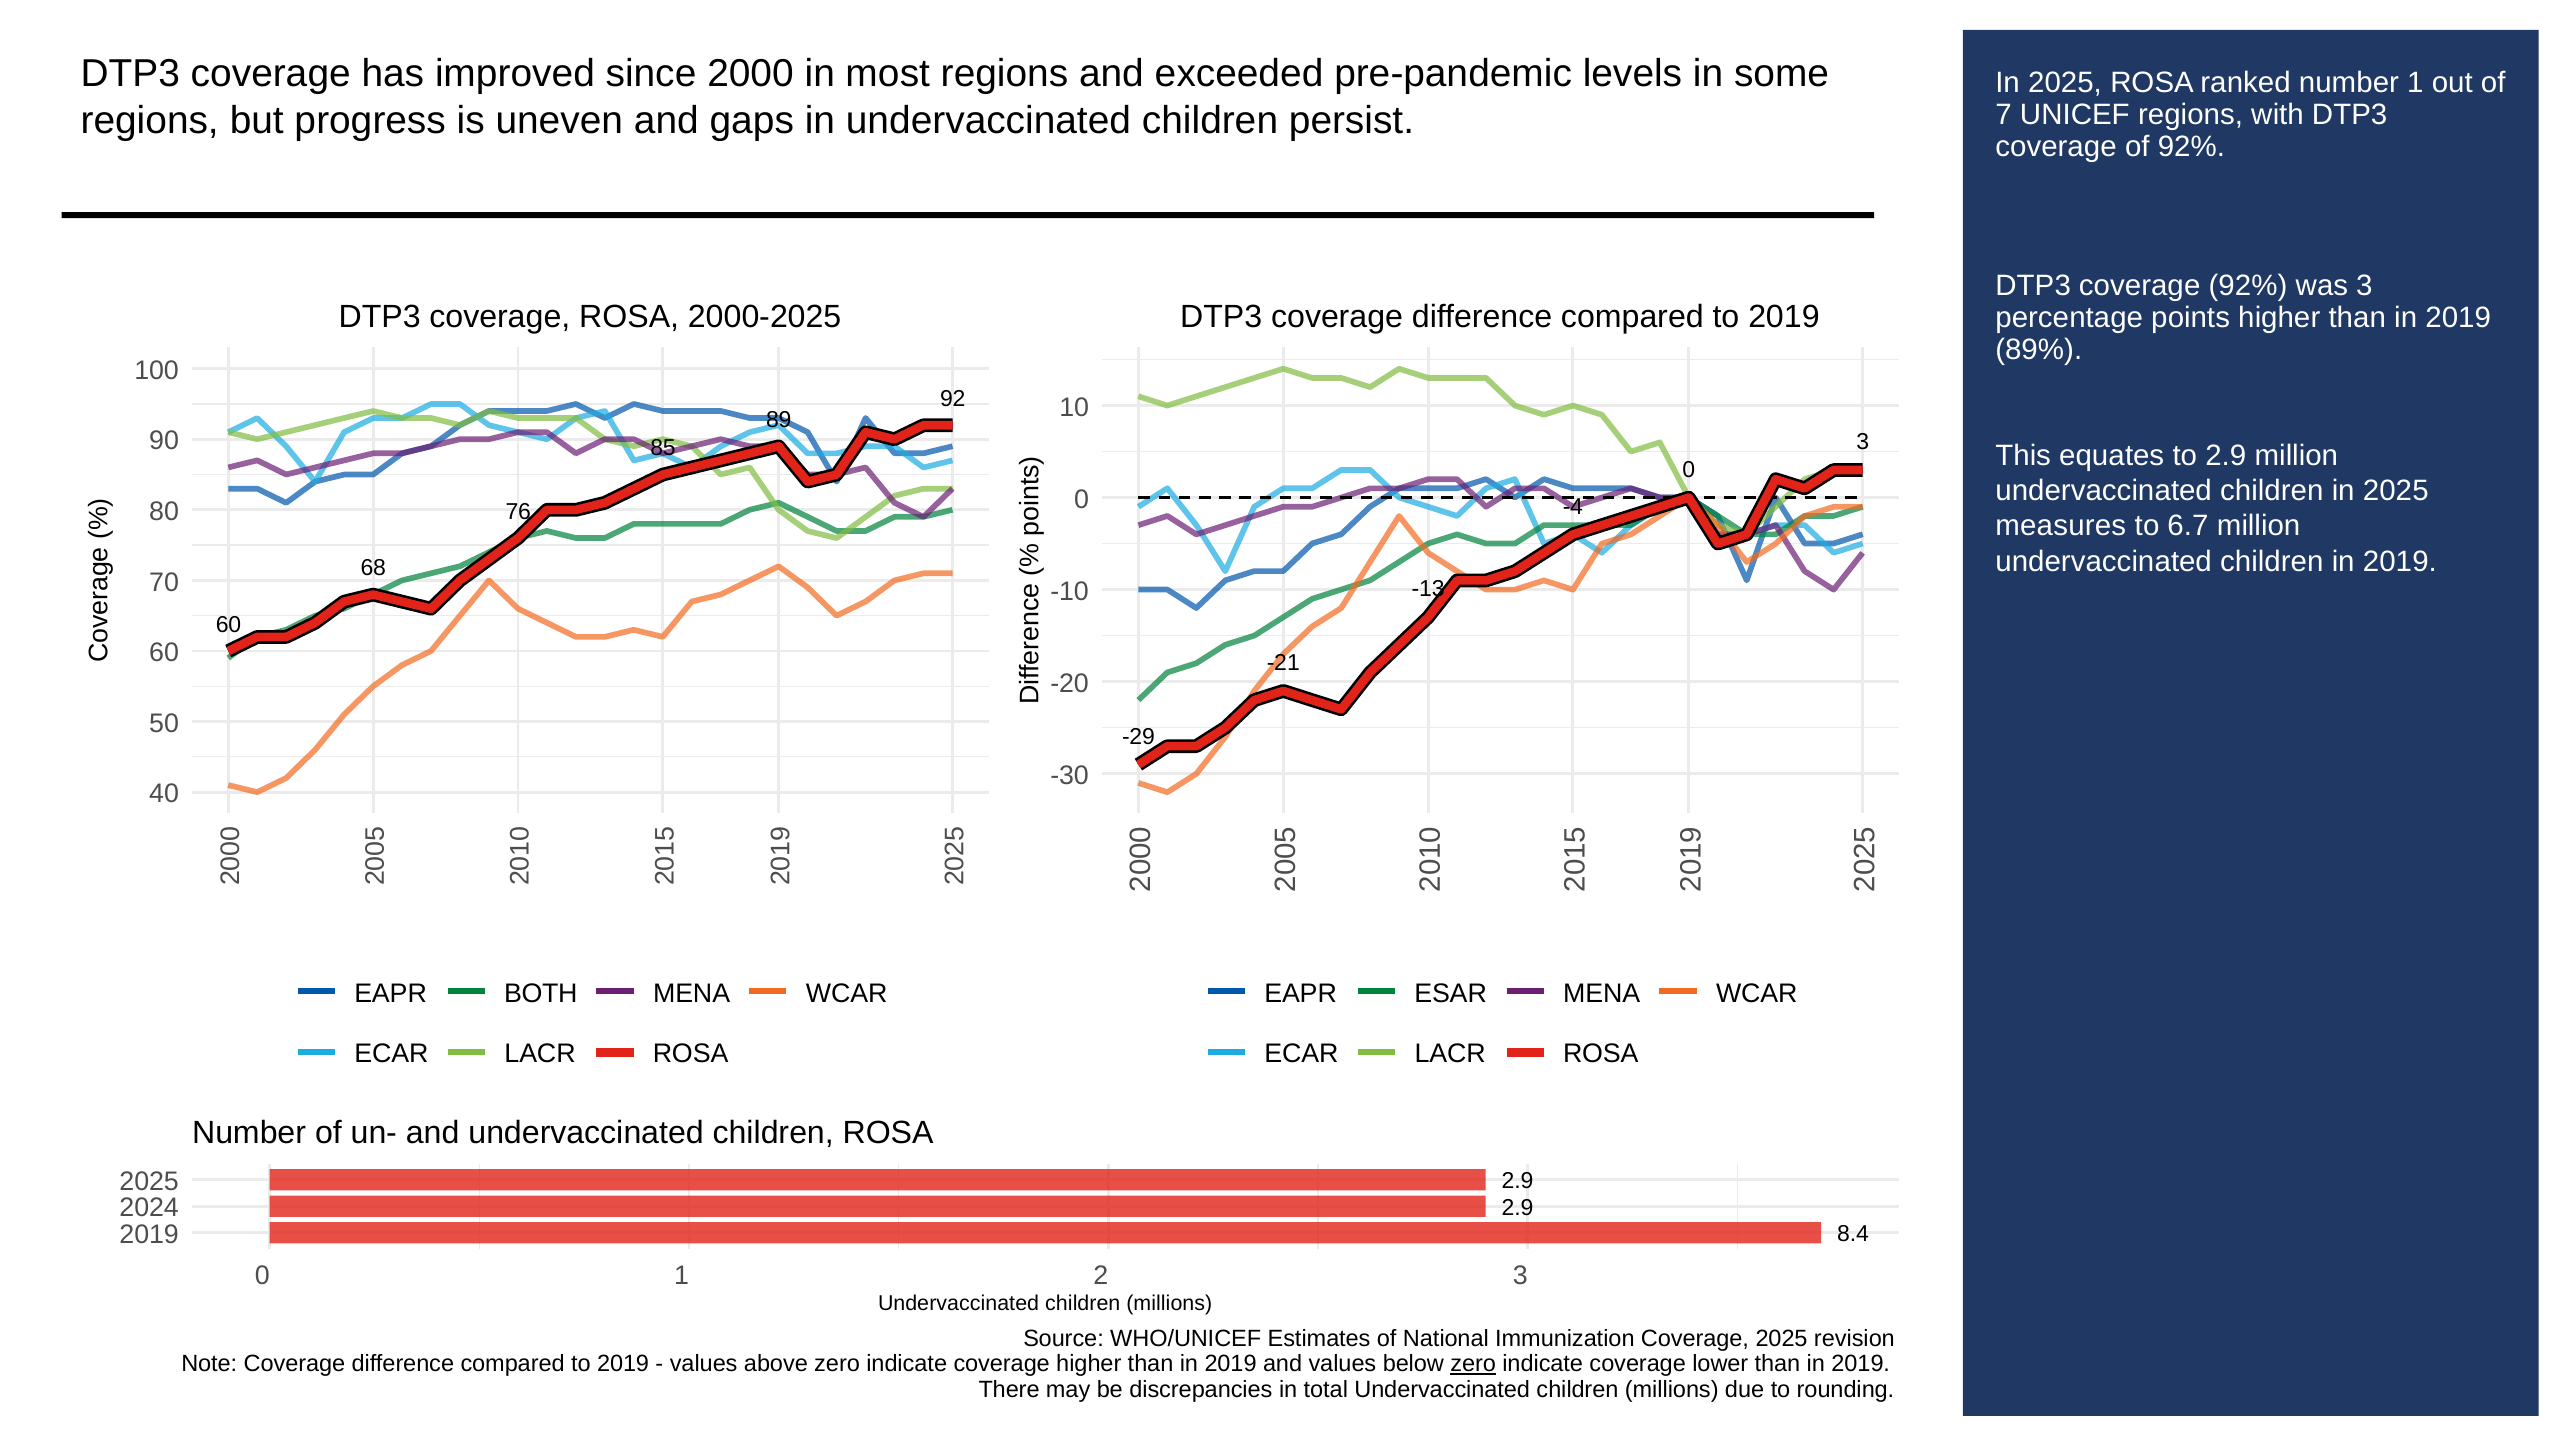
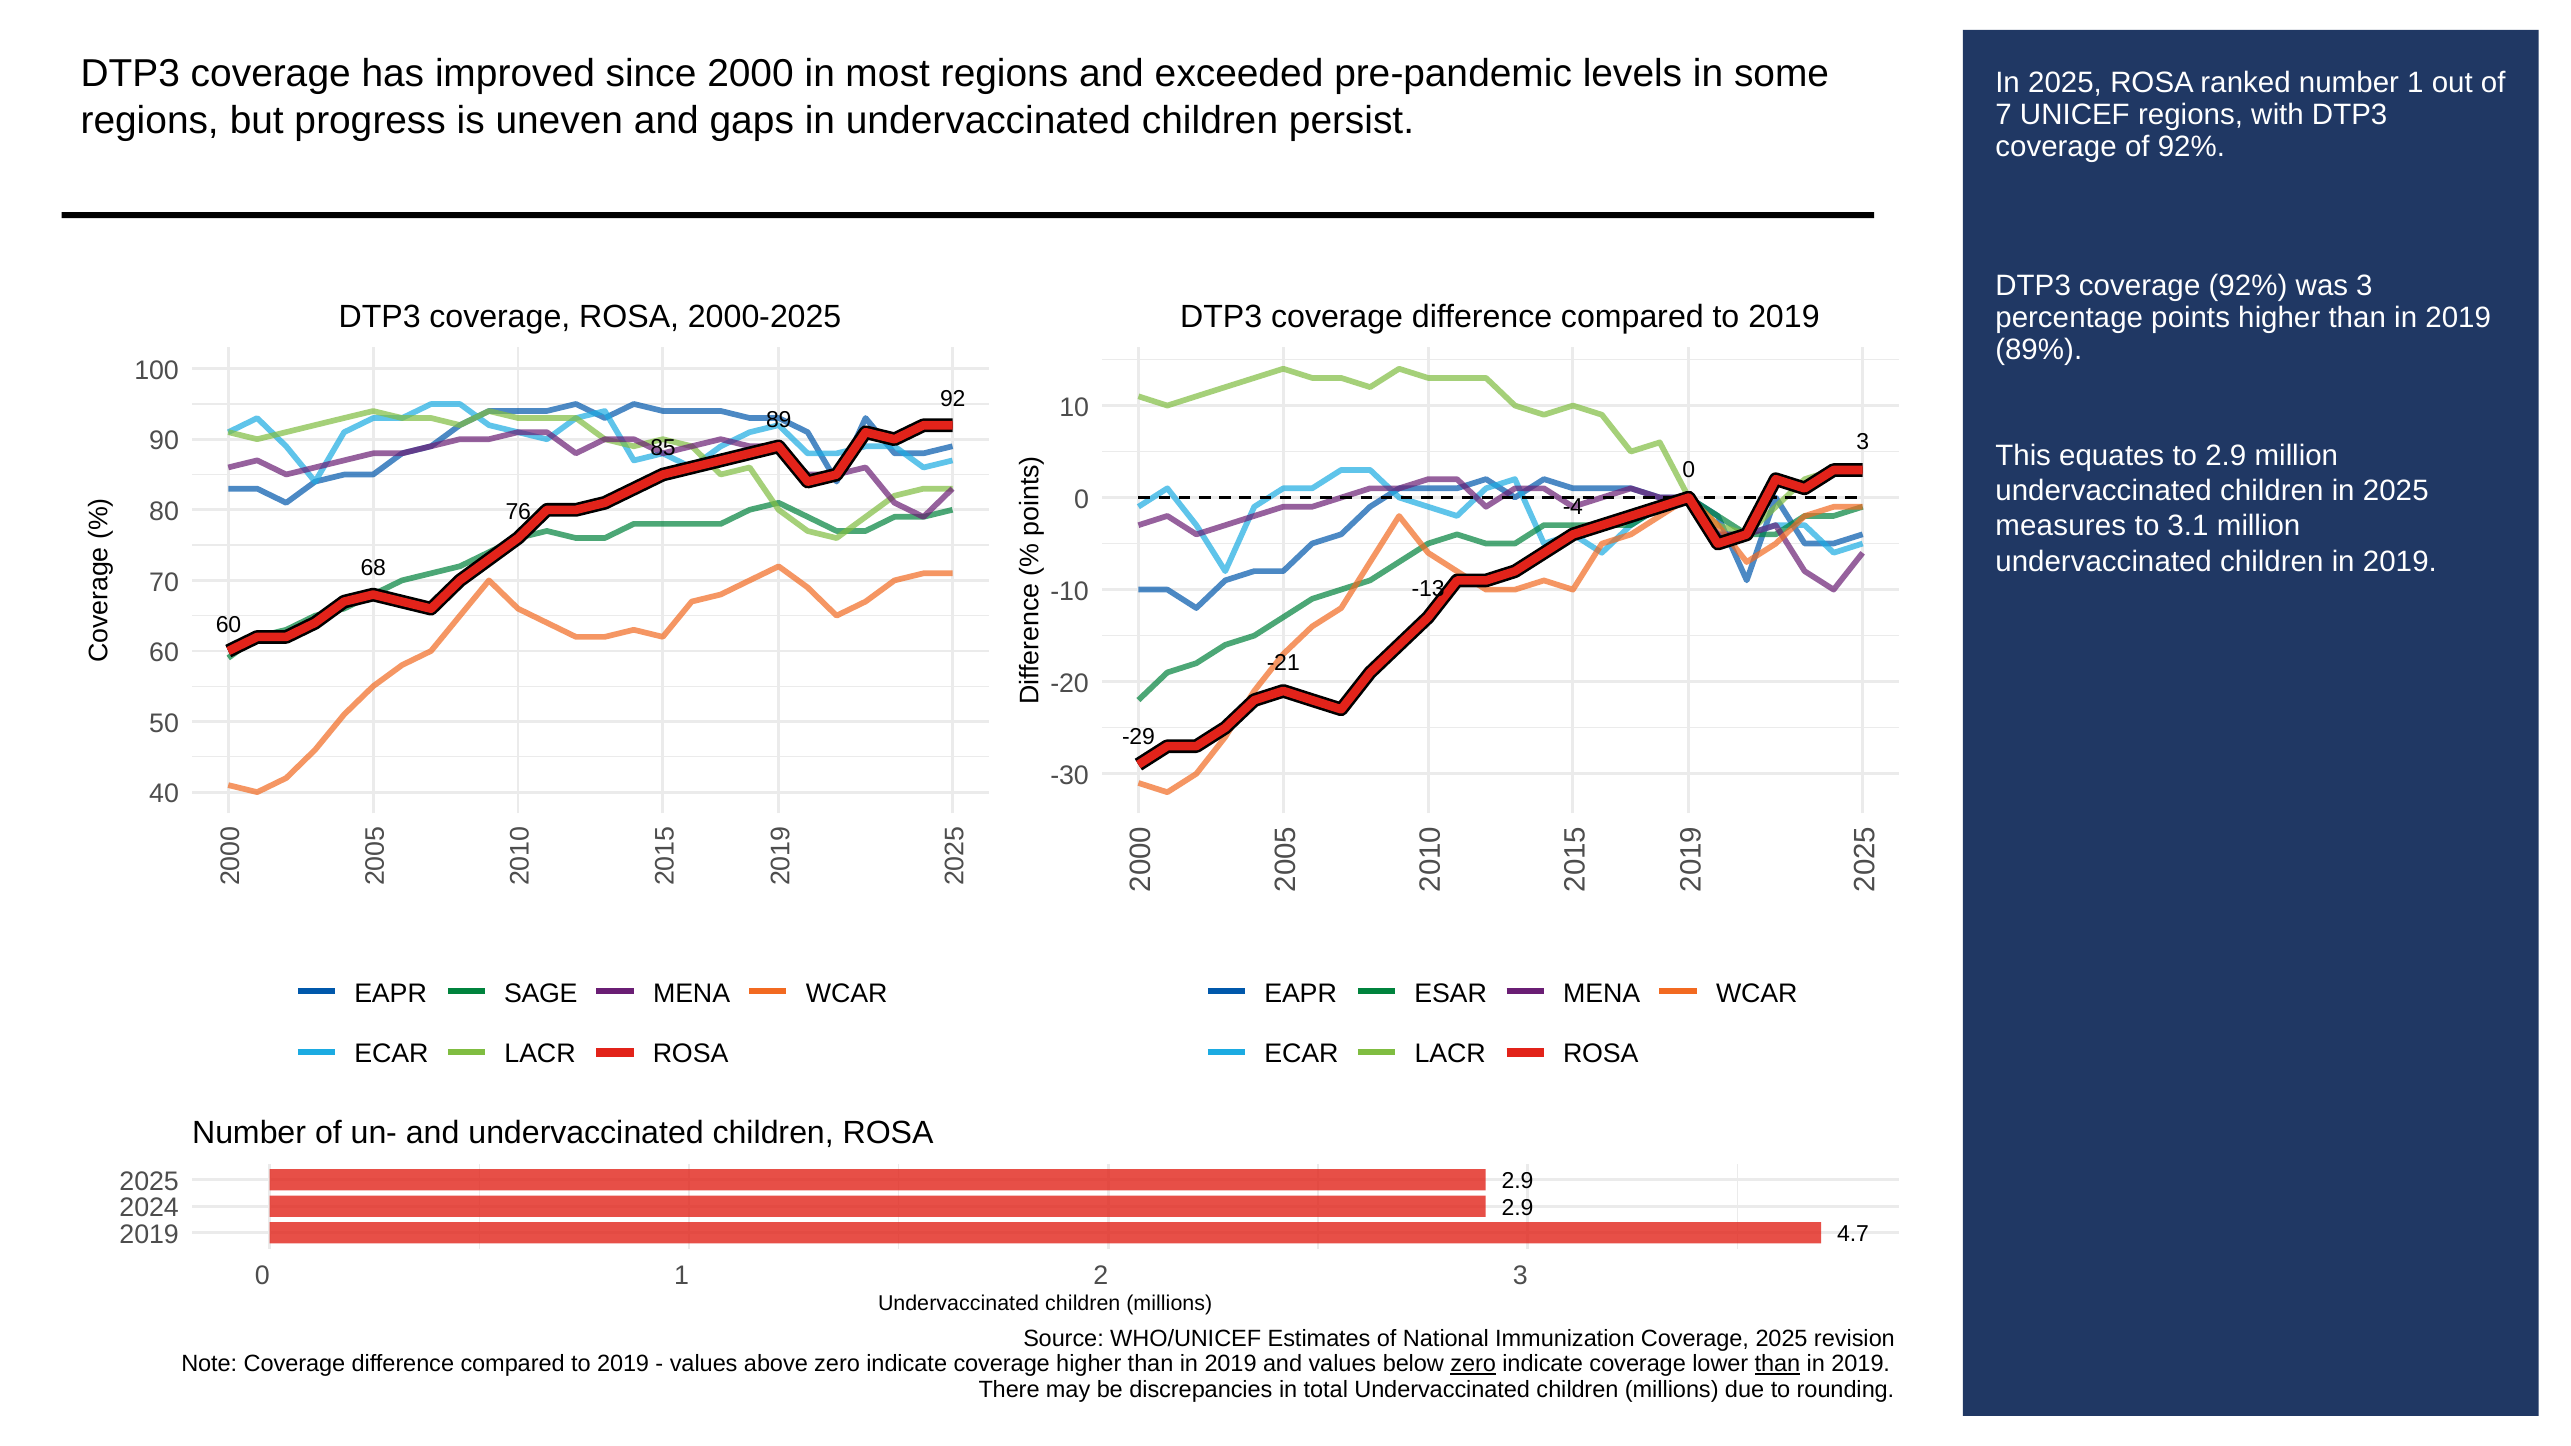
6.7: 6.7 -> 3.1
BOTH: BOTH -> SAGE
8.4: 8.4 -> 4.7
than at (1777, 1364) underline: none -> present
